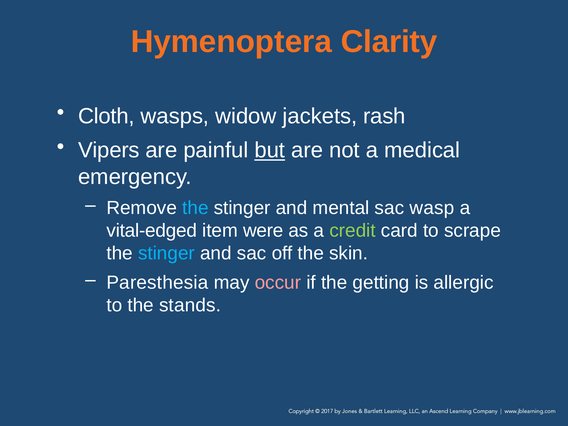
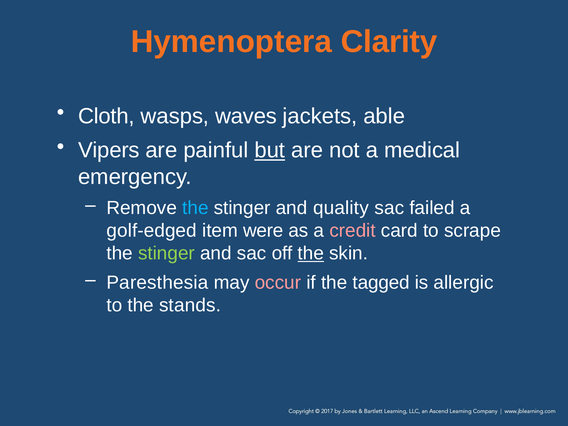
widow: widow -> waves
rash: rash -> able
mental: mental -> quality
wasp: wasp -> failed
vital-edged: vital-edged -> golf-edged
credit colour: light green -> pink
stinger at (166, 253) colour: light blue -> light green
the at (311, 253) underline: none -> present
getting: getting -> tagged
